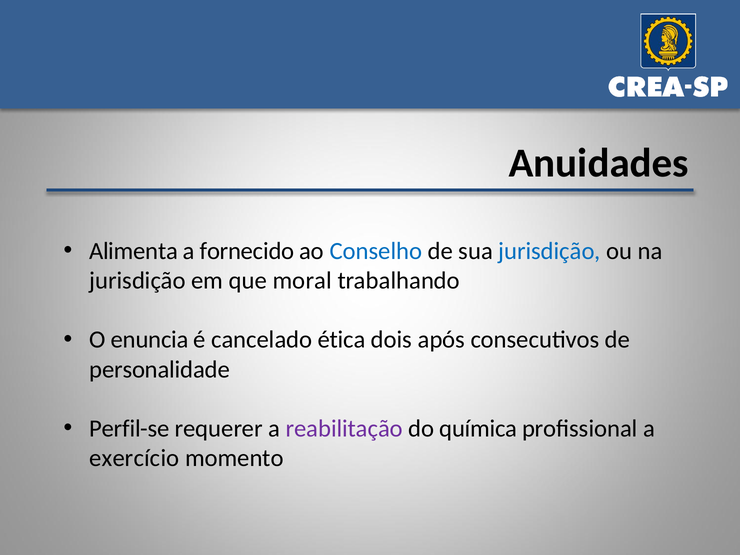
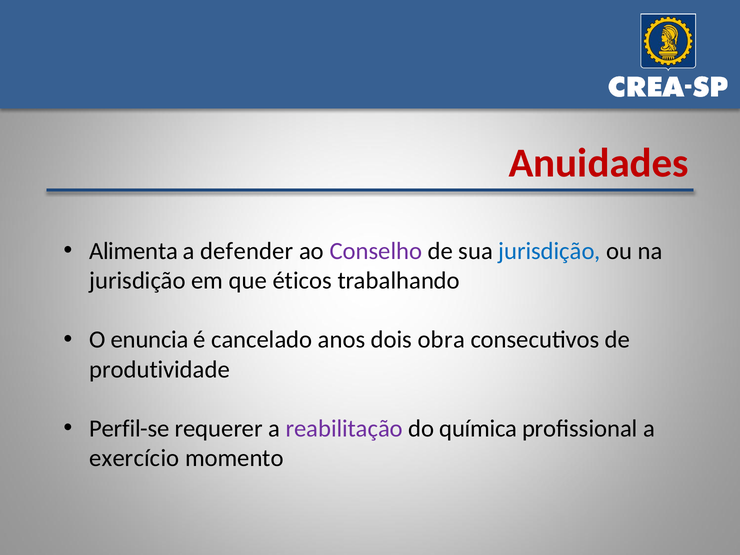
Anuidades colour: black -> red
fornecido: fornecido -> defender
Conselho colour: blue -> purple
moral: moral -> éticos
ética: ética -> anos
após: após -> obra
personalidade: personalidade -> produtividade
